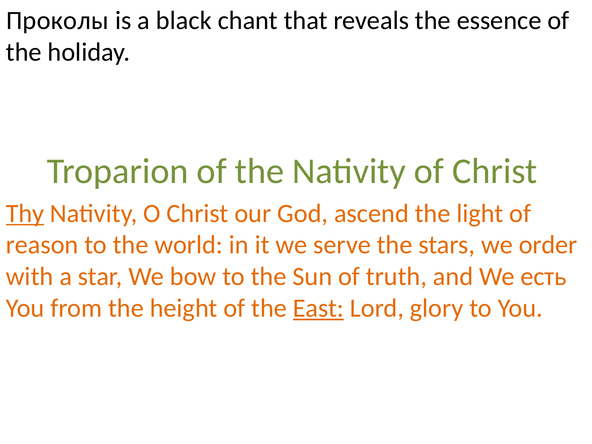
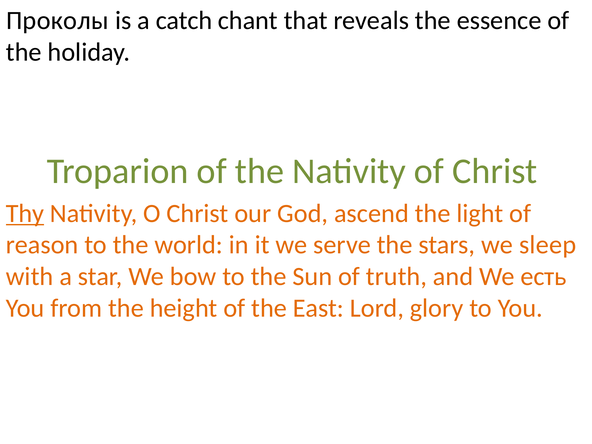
black: black -> catch
order: order -> sleep
East underline: present -> none
